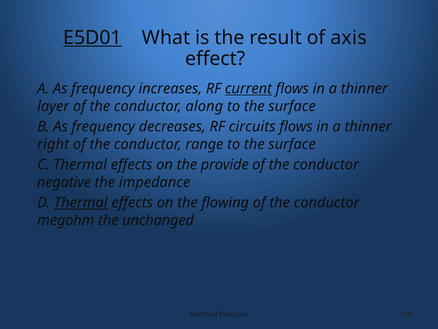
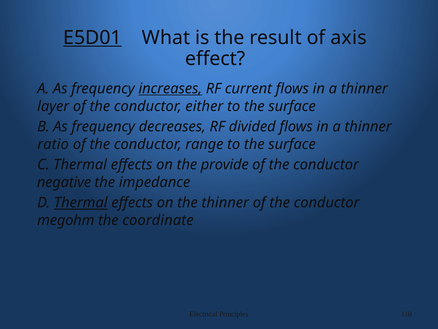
increases underline: none -> present
current underline: present -> none
along: along -> either
circuits: circuits -> divided
right: right -> ratio
the flowing: flowing -> thinner
unchanged: unchanged -> coordinate
